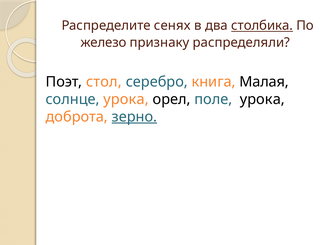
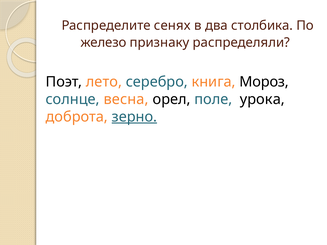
столбика underline: present -> none
стол: стол -> лето
Малая: Малая -> Мороз
солнце урока: урока -> весна
